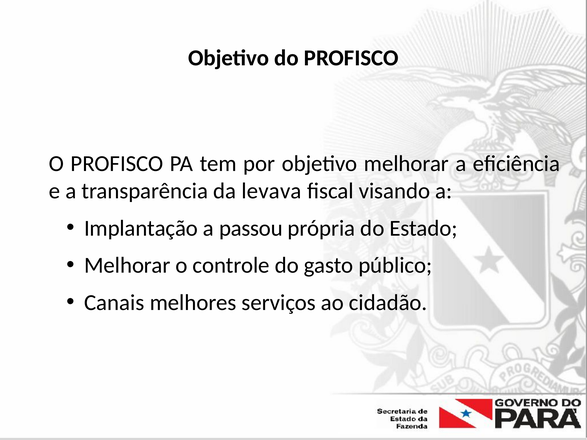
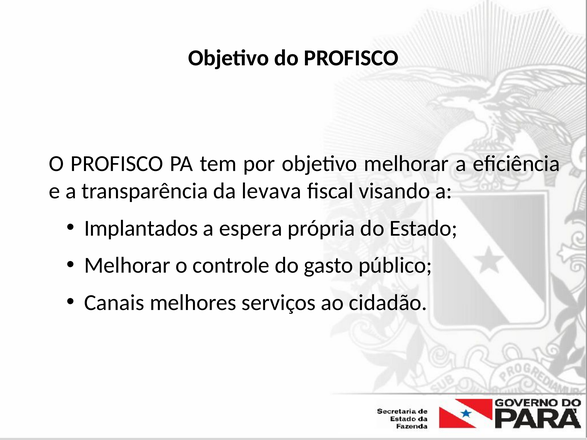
Implantação: Implantação -> Implantados
passou: passou -> espera
